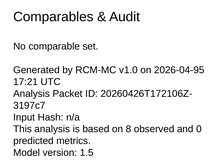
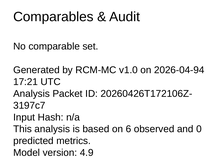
2026-04-95: 2026-04-95 -> 2026-04-94
8: 8 -> 6
1.5: 1.5 -> 4.9
